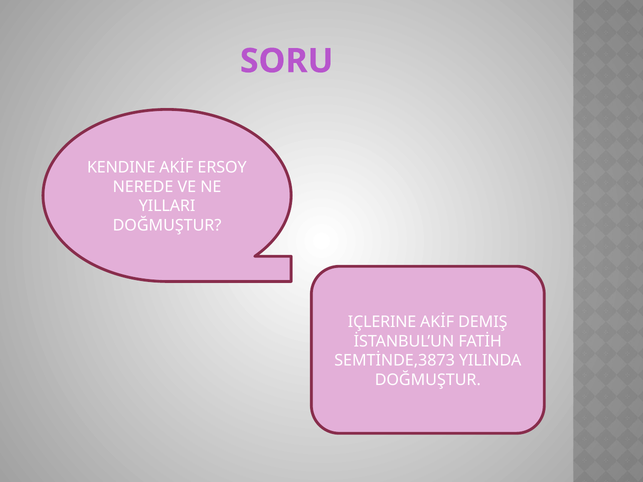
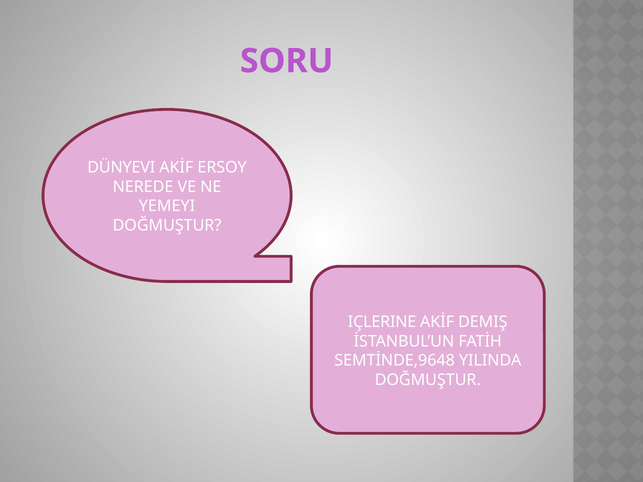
KENDINE: KENDINE -> DÜNYEVI
YILLARI: YILLARI -> YEMEYI
SEMTİNDE,3873: SEMTİNDE,3873 -> SEMTİNDE,9648
